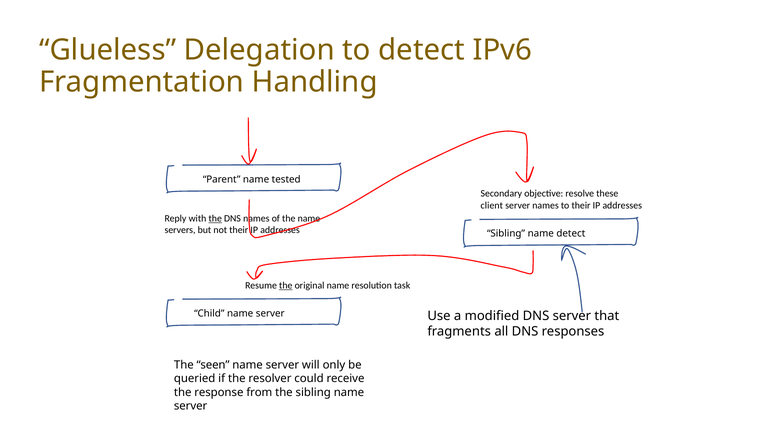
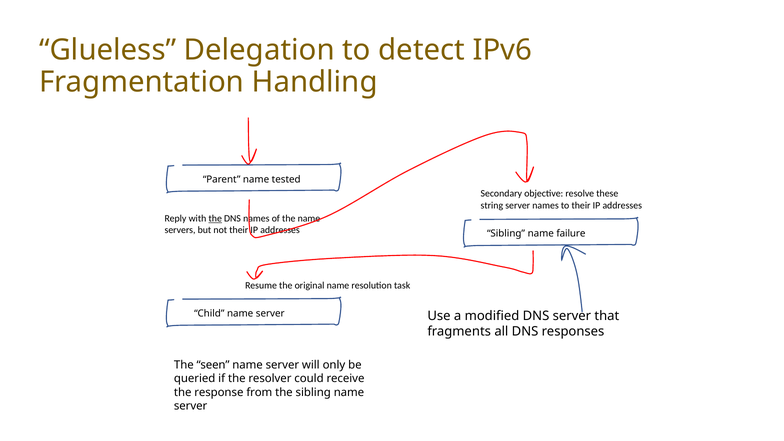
client: client -> string
name detect: detect -> failure
the at (286, 285) underline: present -> none
